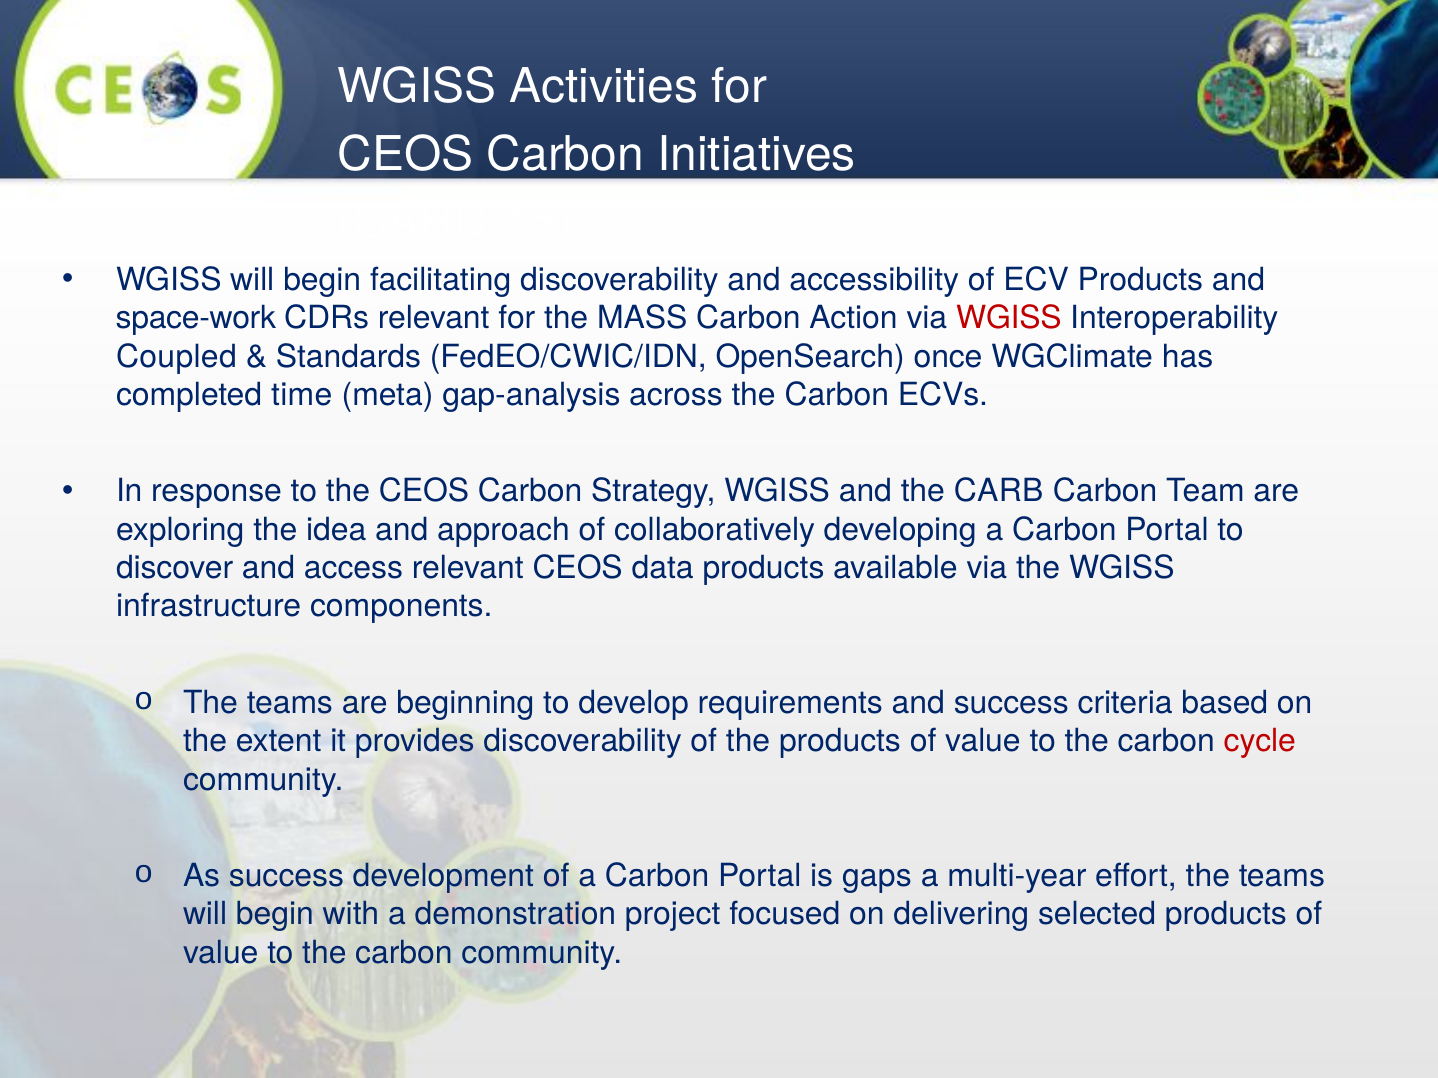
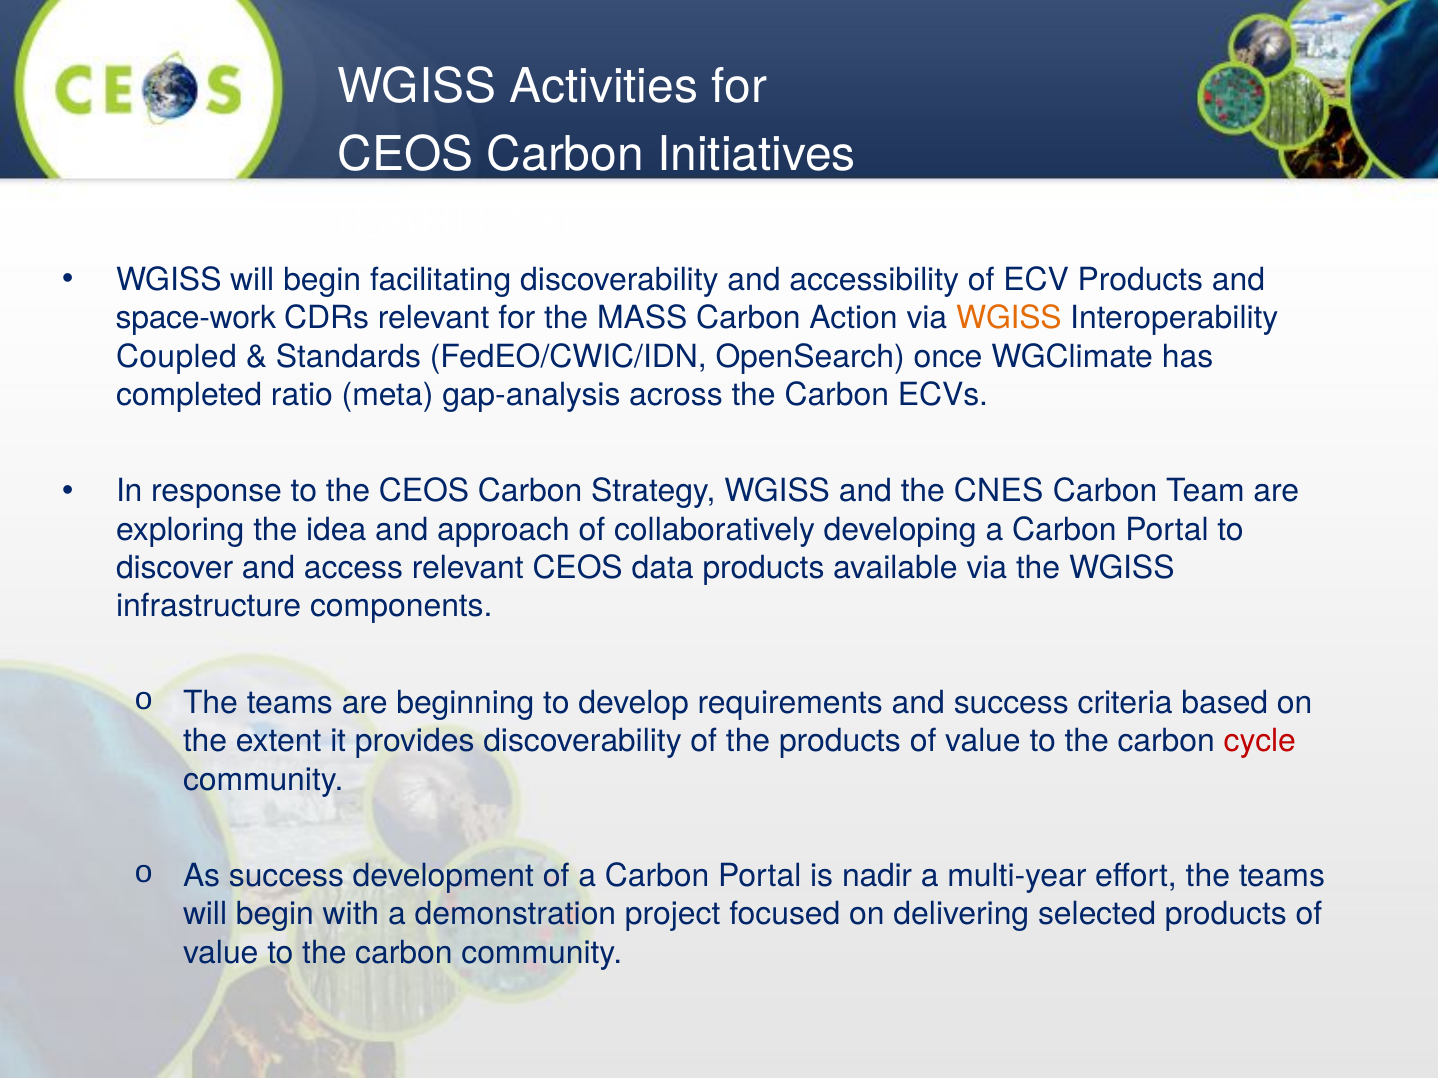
WGISS at (1009, 318) colour: red -> orange
time: time -> ratio
CARB: CARB -> CNES
gaps: gaps -> nadir
